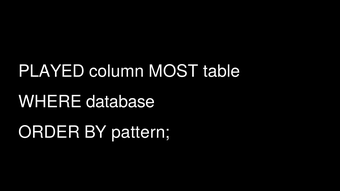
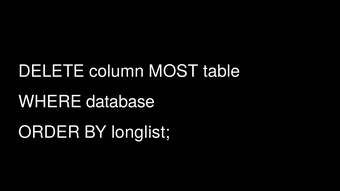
PLAYED: PLAYED -> DELETE
pattern: pattern -> longlist
